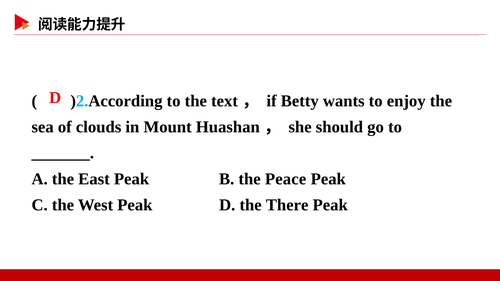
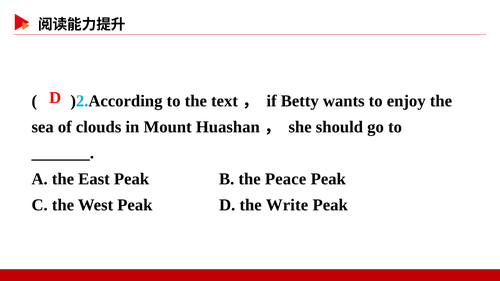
There: There -> Write
